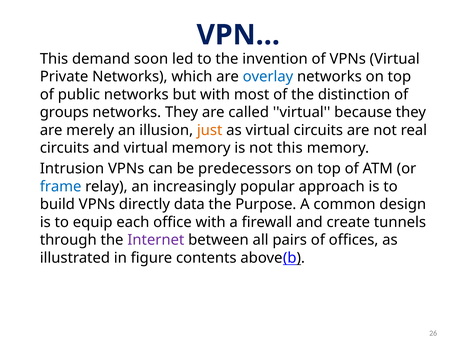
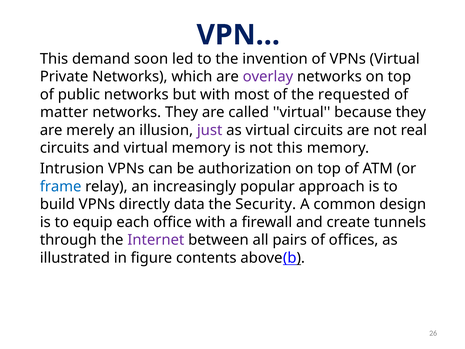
overlay colour: blue -> purple
distinction: distinction -> requested
groups: groups -> matter
just colour: orange -> purple
predecessors: predecessors -> authorization
Purpose: Purpose -> Security
